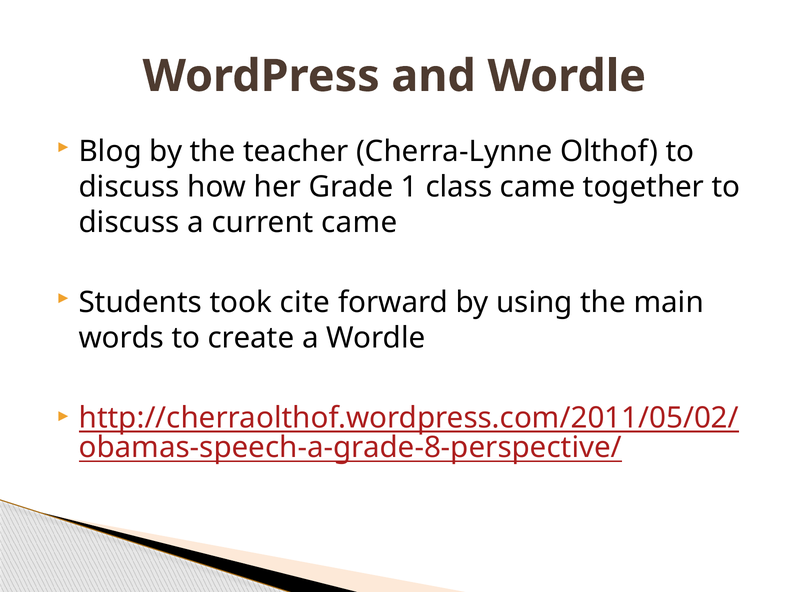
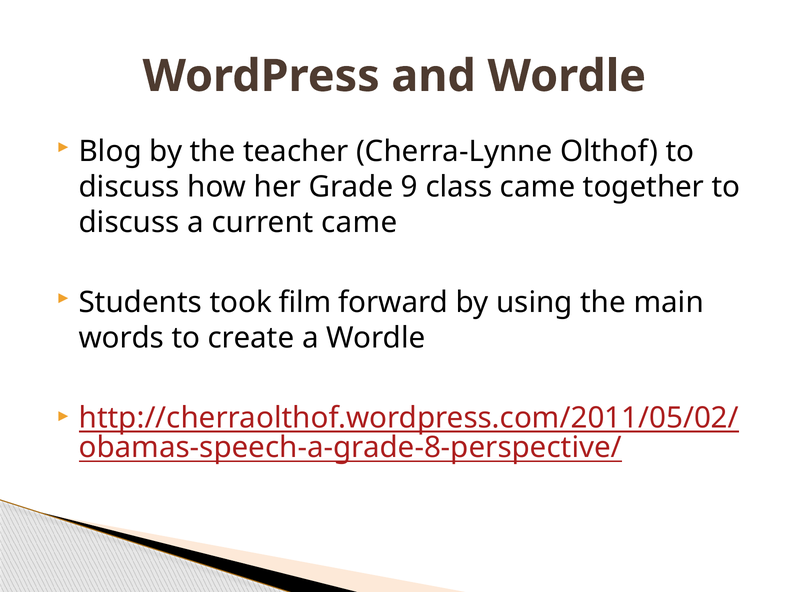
1: 1 -> 9
cite: cite -> film
